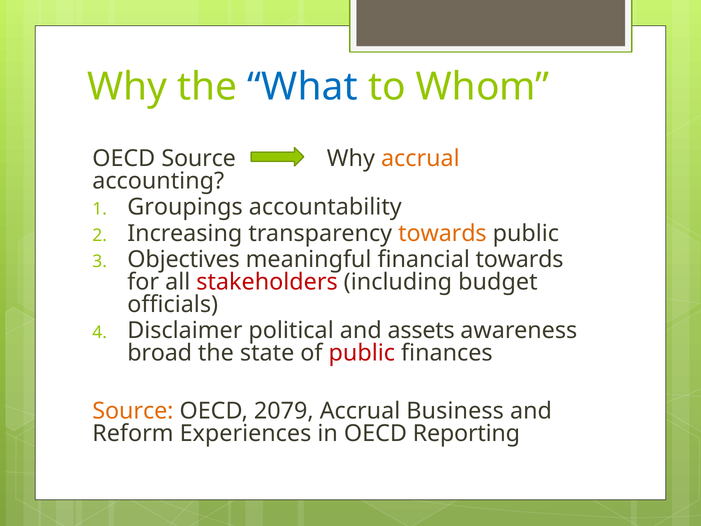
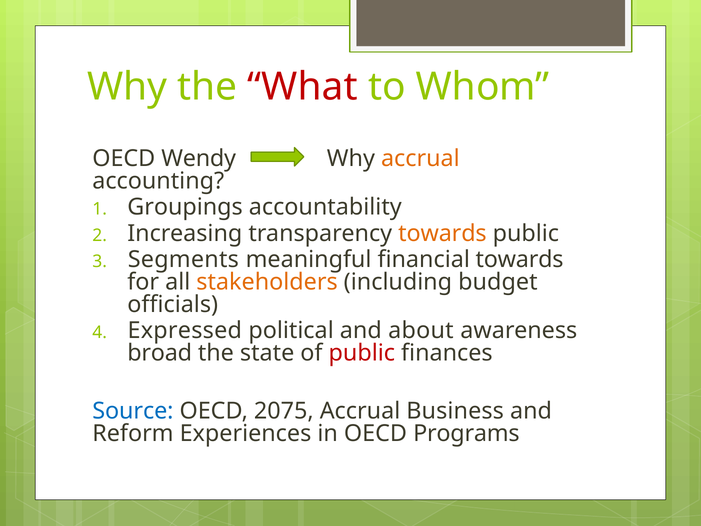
What colour: blue -> red
OECD Source: Source -> Wendy
Objectives: Objectives -> Segments
stakeholders colour: red -> orange
Disclaimer: Disclaimer -> Expressed
assets: assets -> about
Source at (133, 411) colour: orange -> blue
2079: 2079 -> 2075
Reporting: Reporting -> Programs
